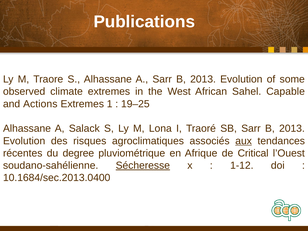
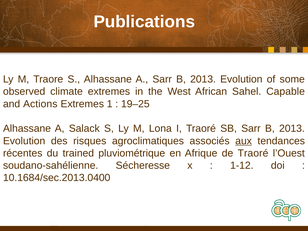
degree: degree -> trained
de Critical: Critical -> Traoré
Sécheresse underline: present -> none
